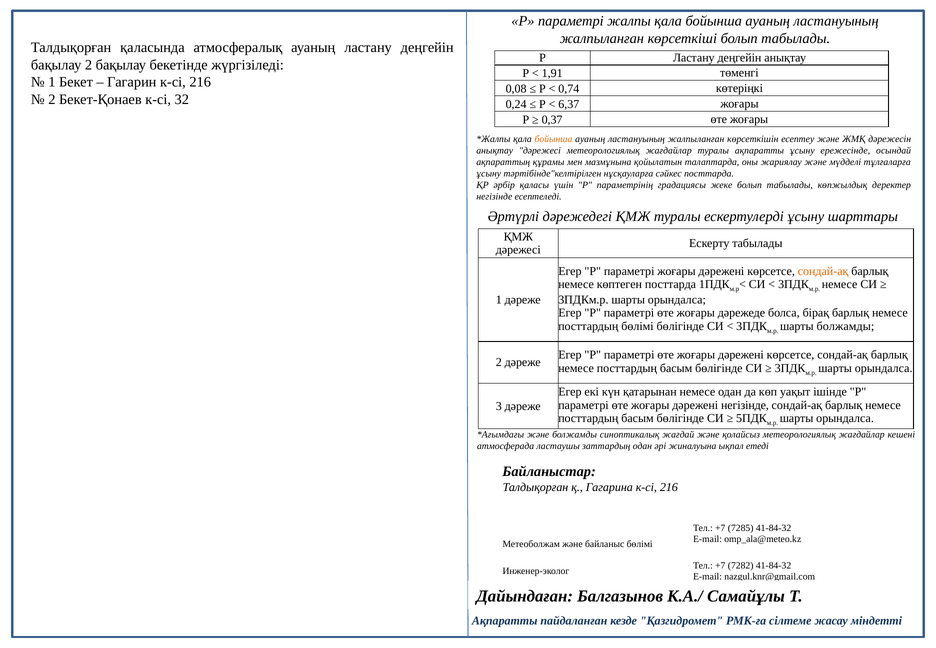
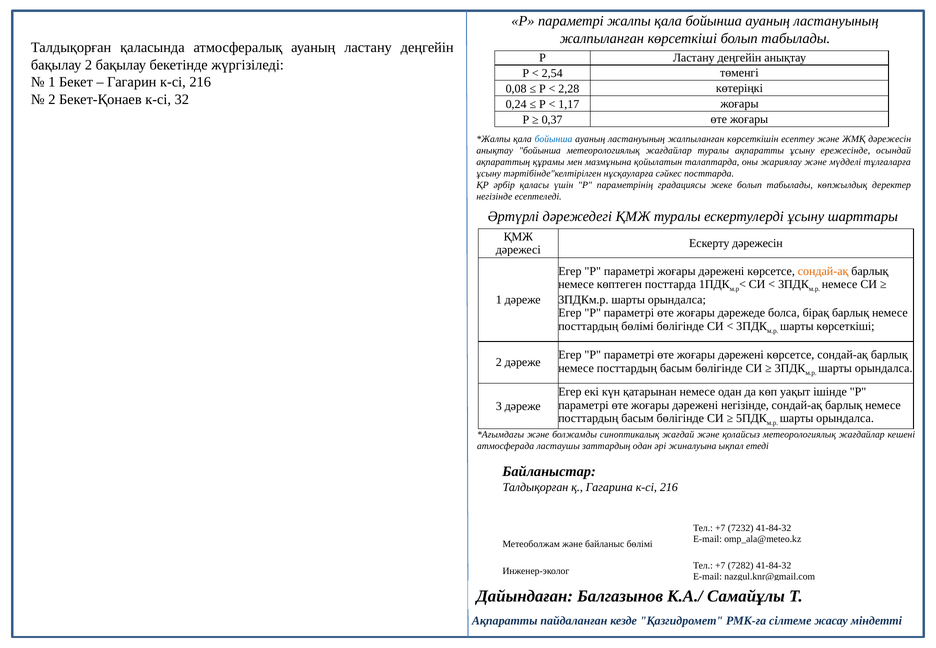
1,91: 1,91 -> 2,54
0,74: 0,74 -> 2,28
6,37: 6,37 -> 1,17
бойынша at (554, 139) colour: orange -> blue
анықтау дәрежесі: дәрежесі -> бойынша
Ескерту табылады: табылады -> дәрежесін
шарты болжамды: болжамды -> көрсеткіші
7285: 7285 -> 7232
